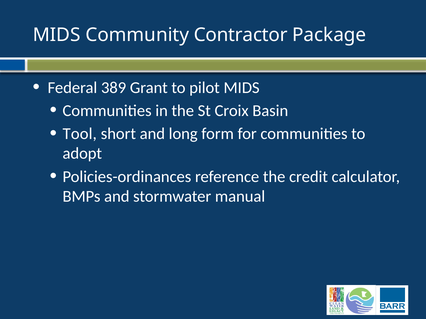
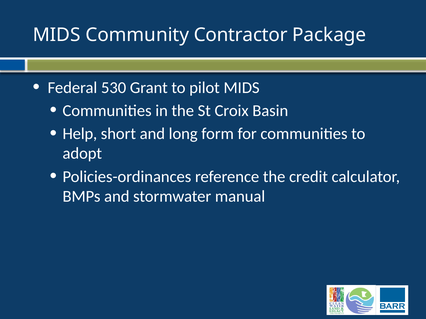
389: 389 -> 530
Tool: Tool -> Help
